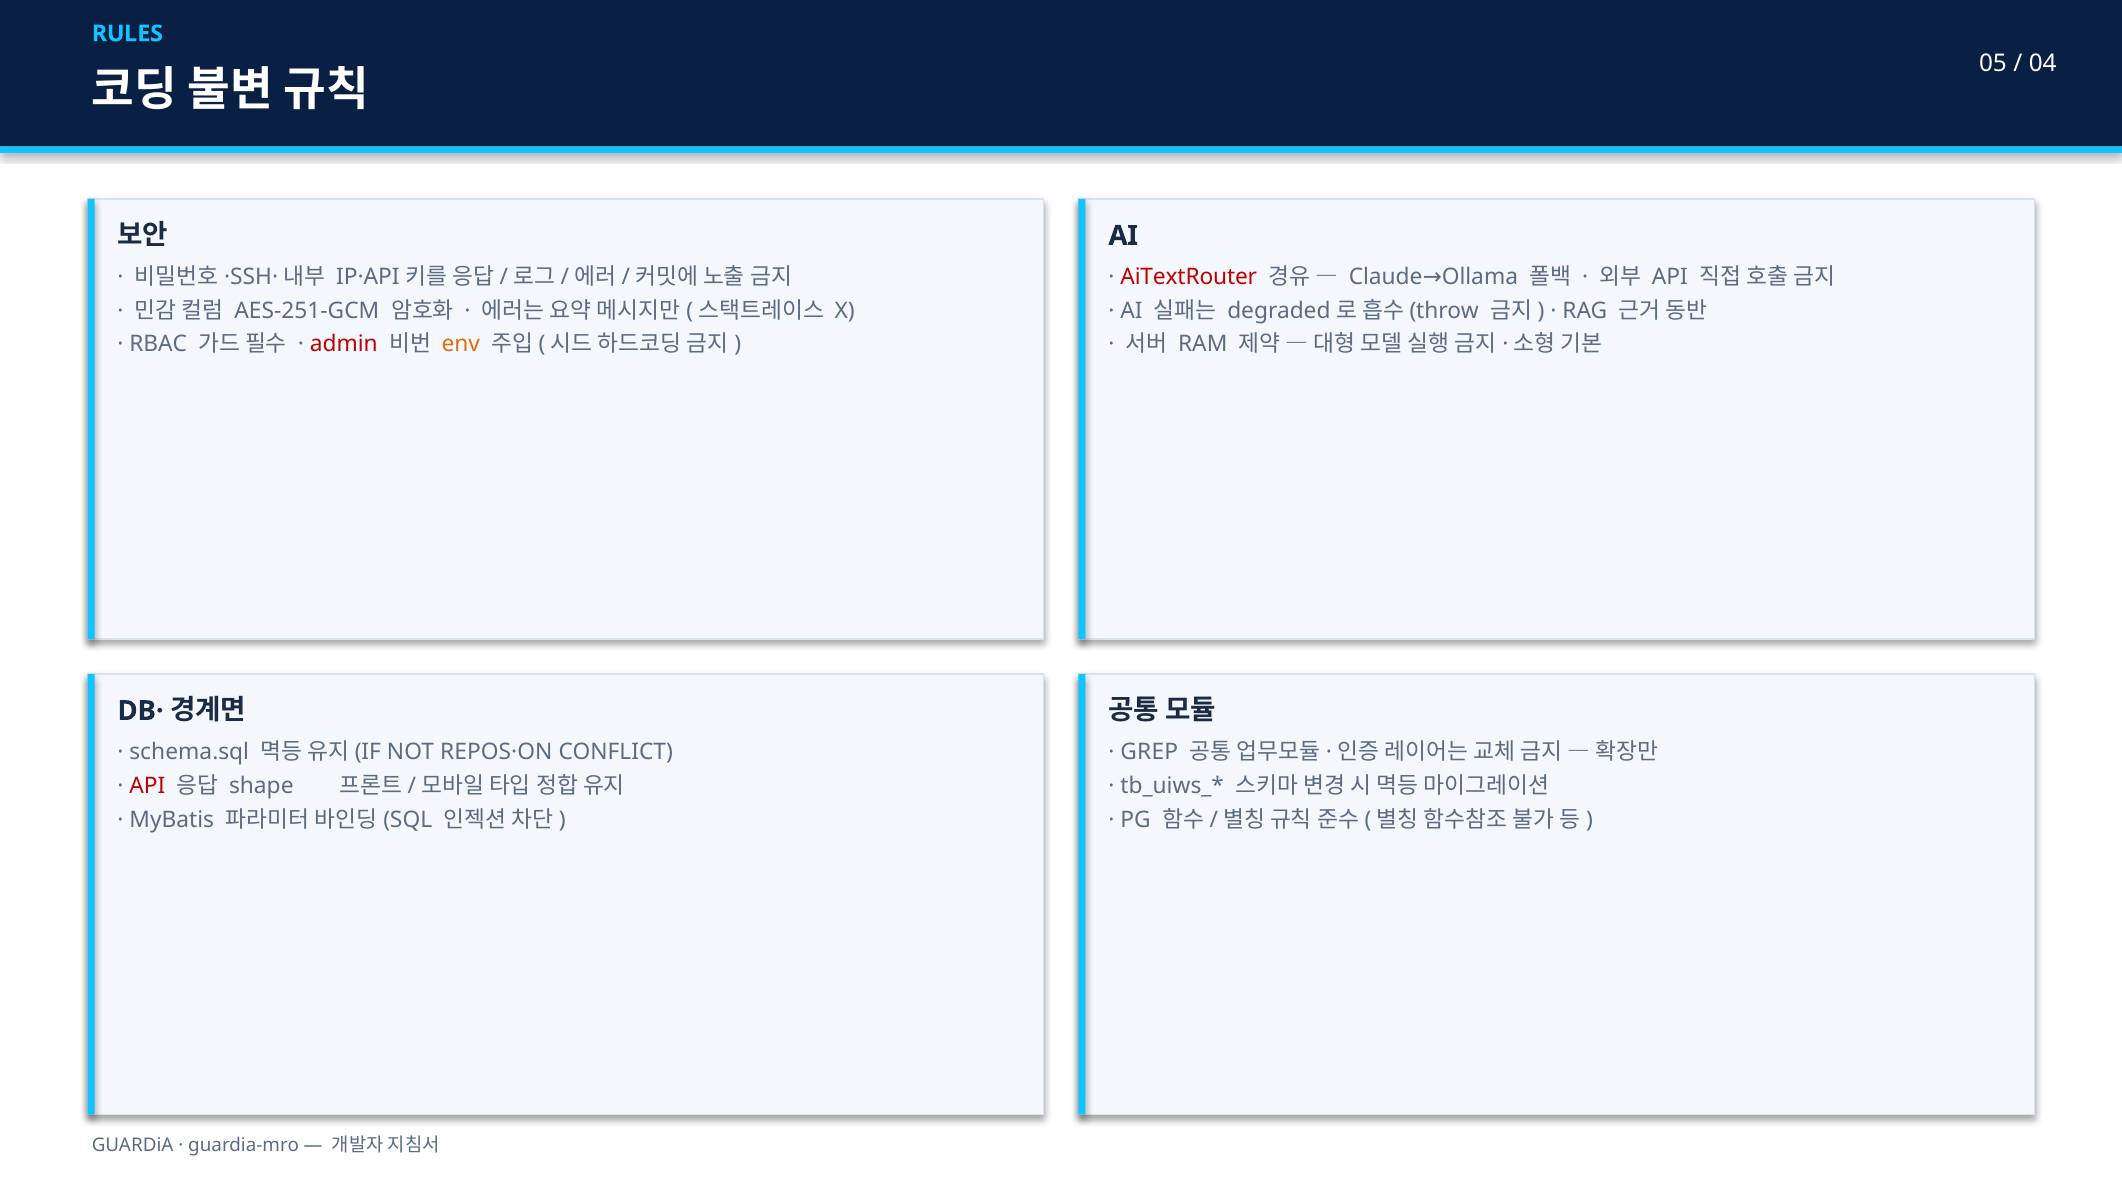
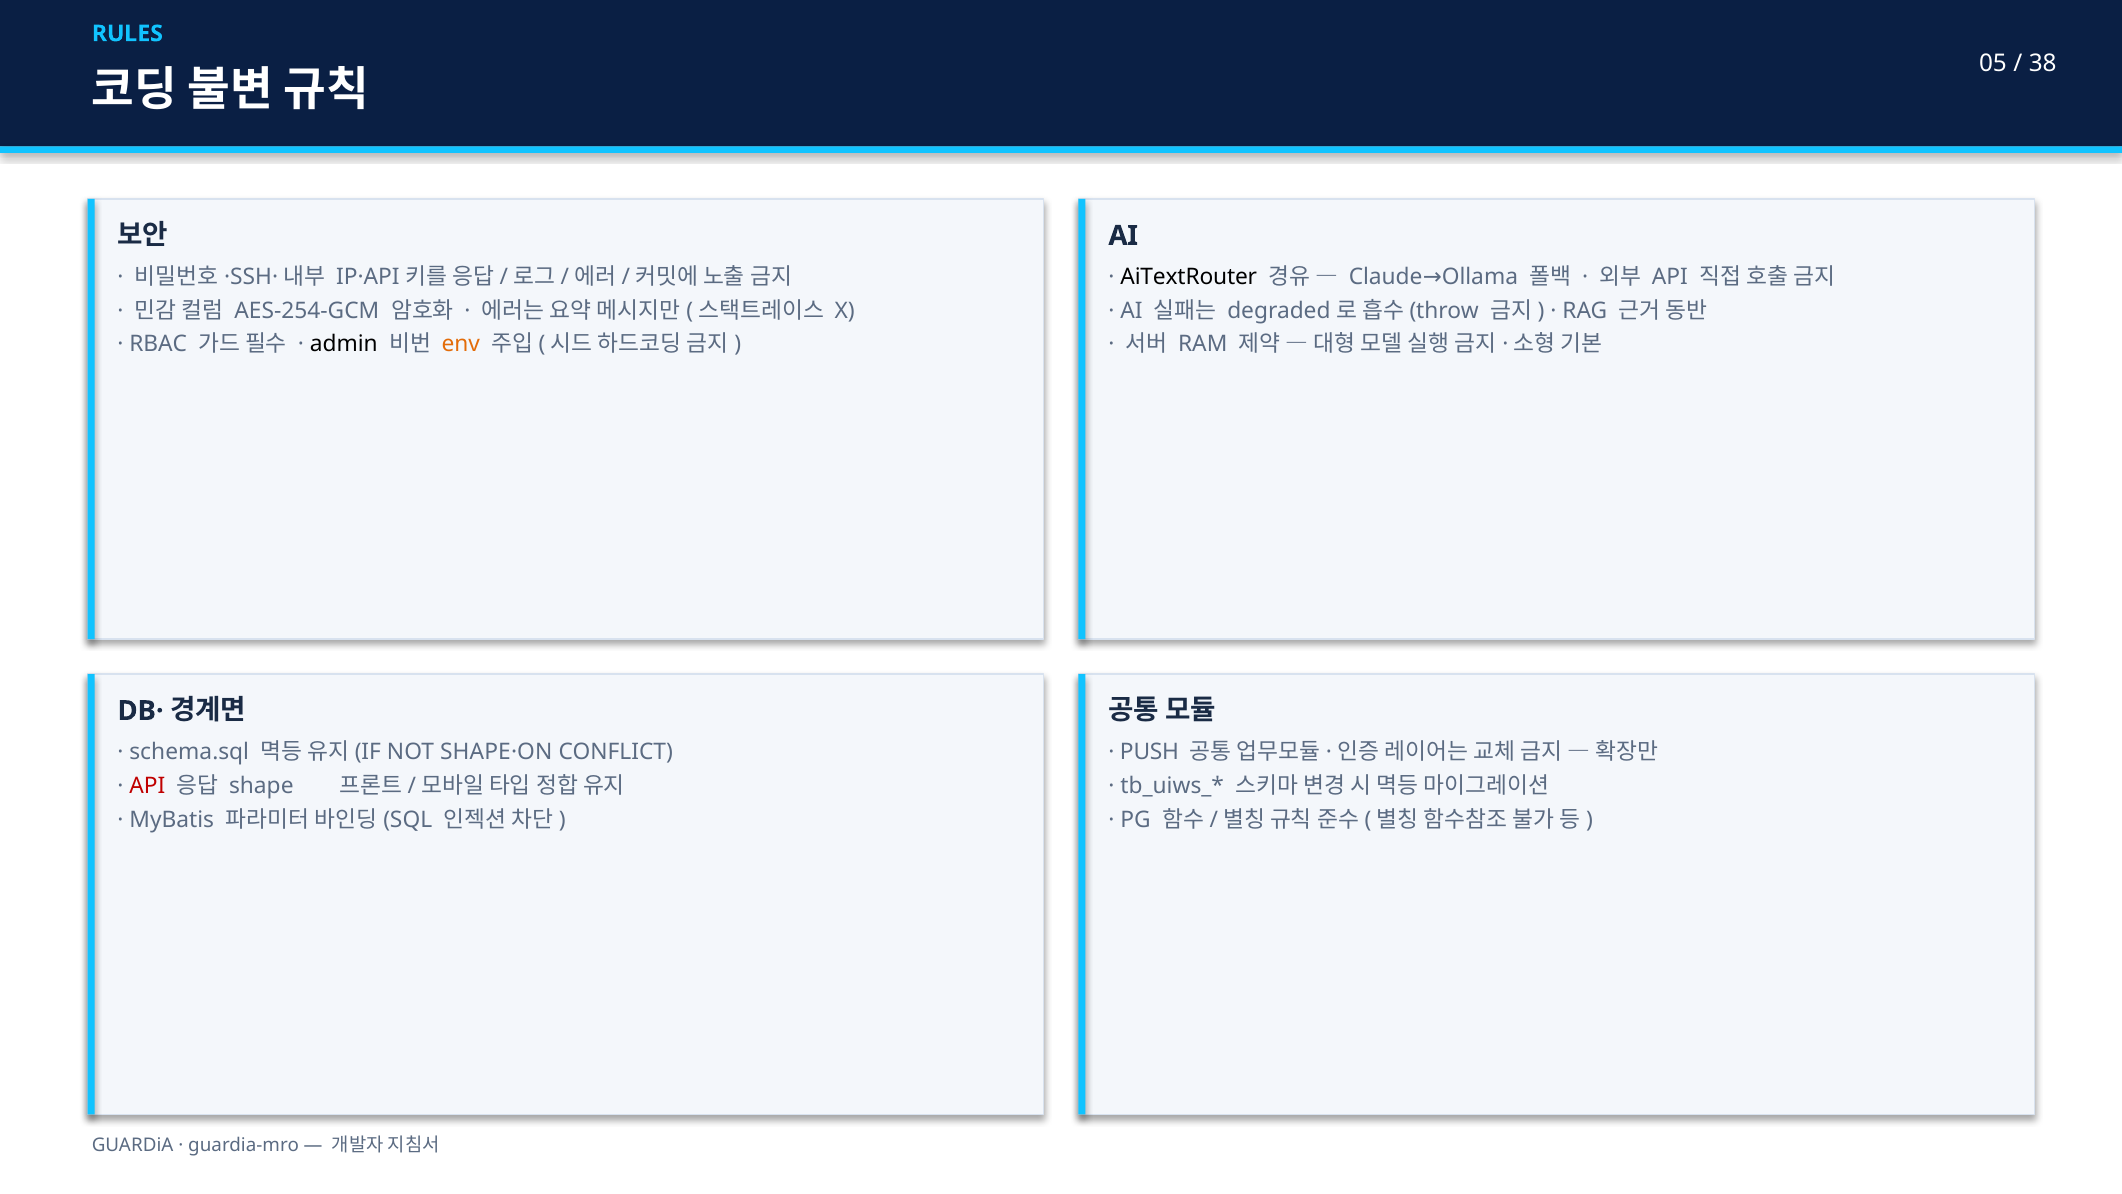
04: 04 -> 38
AiTextRouter colour: red -> black
AES-251-GCM: AES-251-GCM -> AES-254-GCM
admin colour: red -> black
REPOS·ON: REPOS·ON -> SHAPE·ON
GREP: GREP -> PUSH
